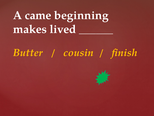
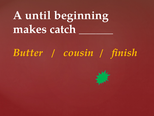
came: came -> until
lived: lived -> catch
